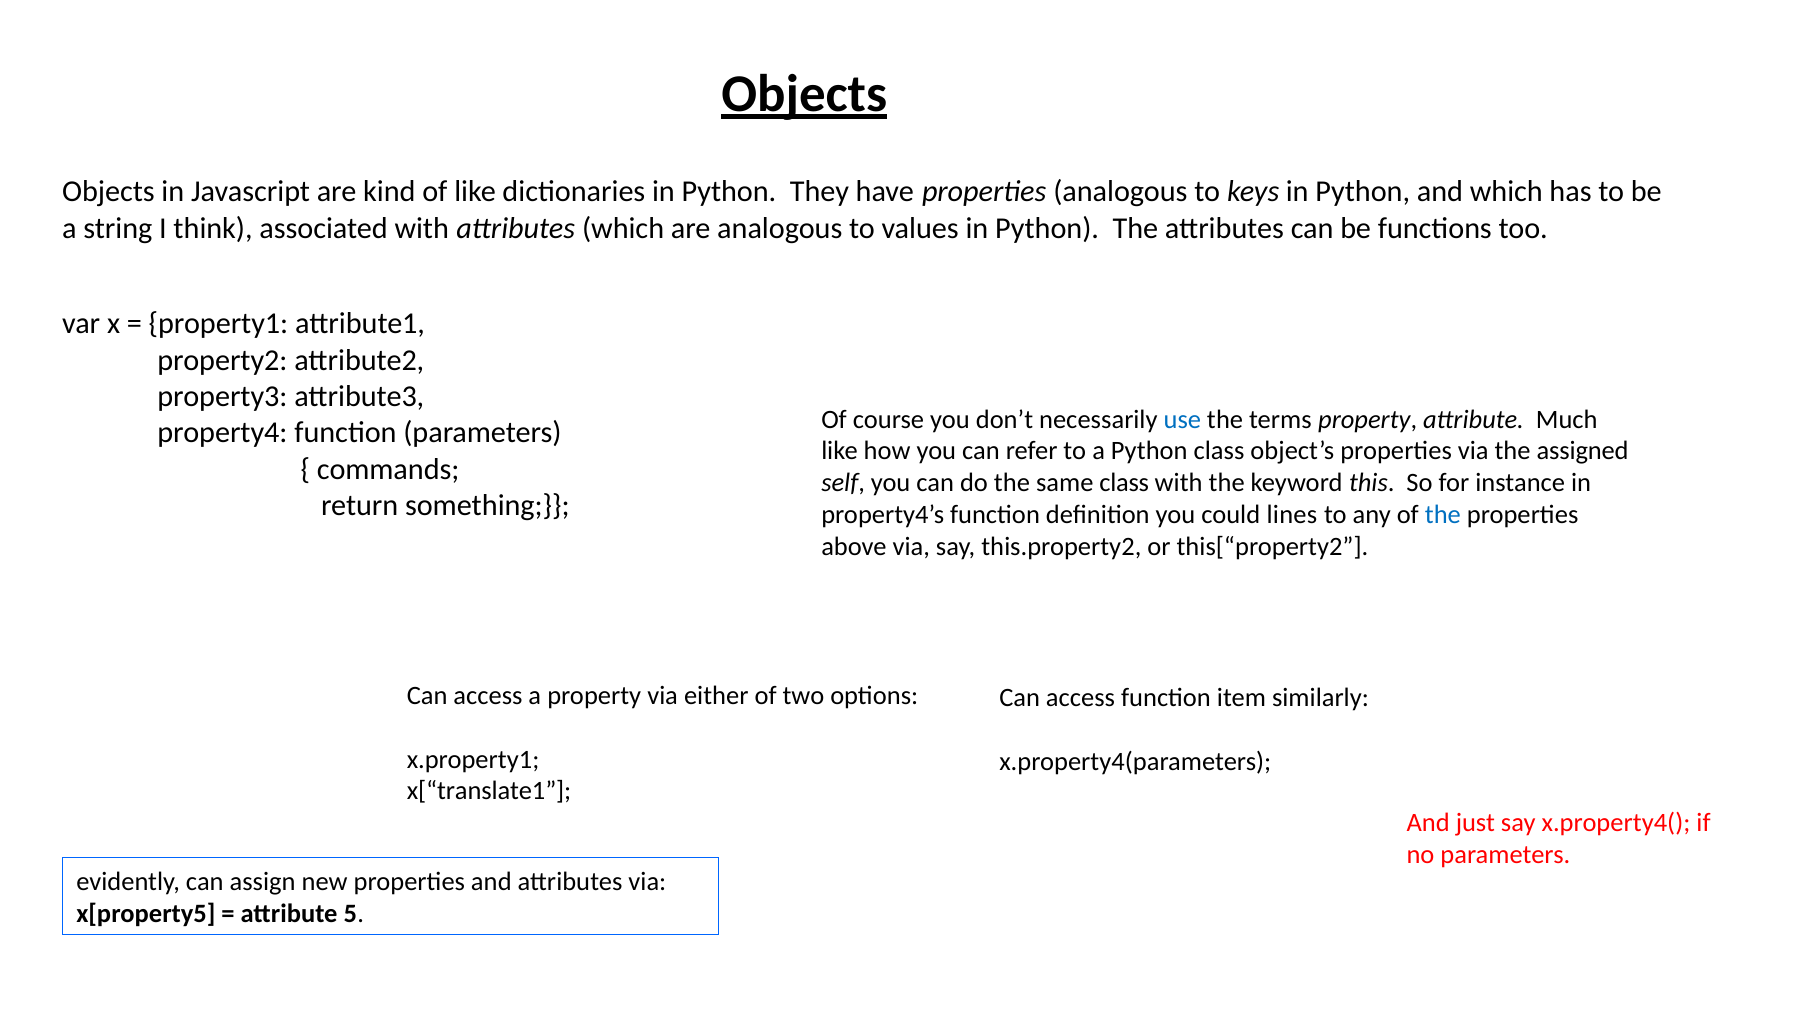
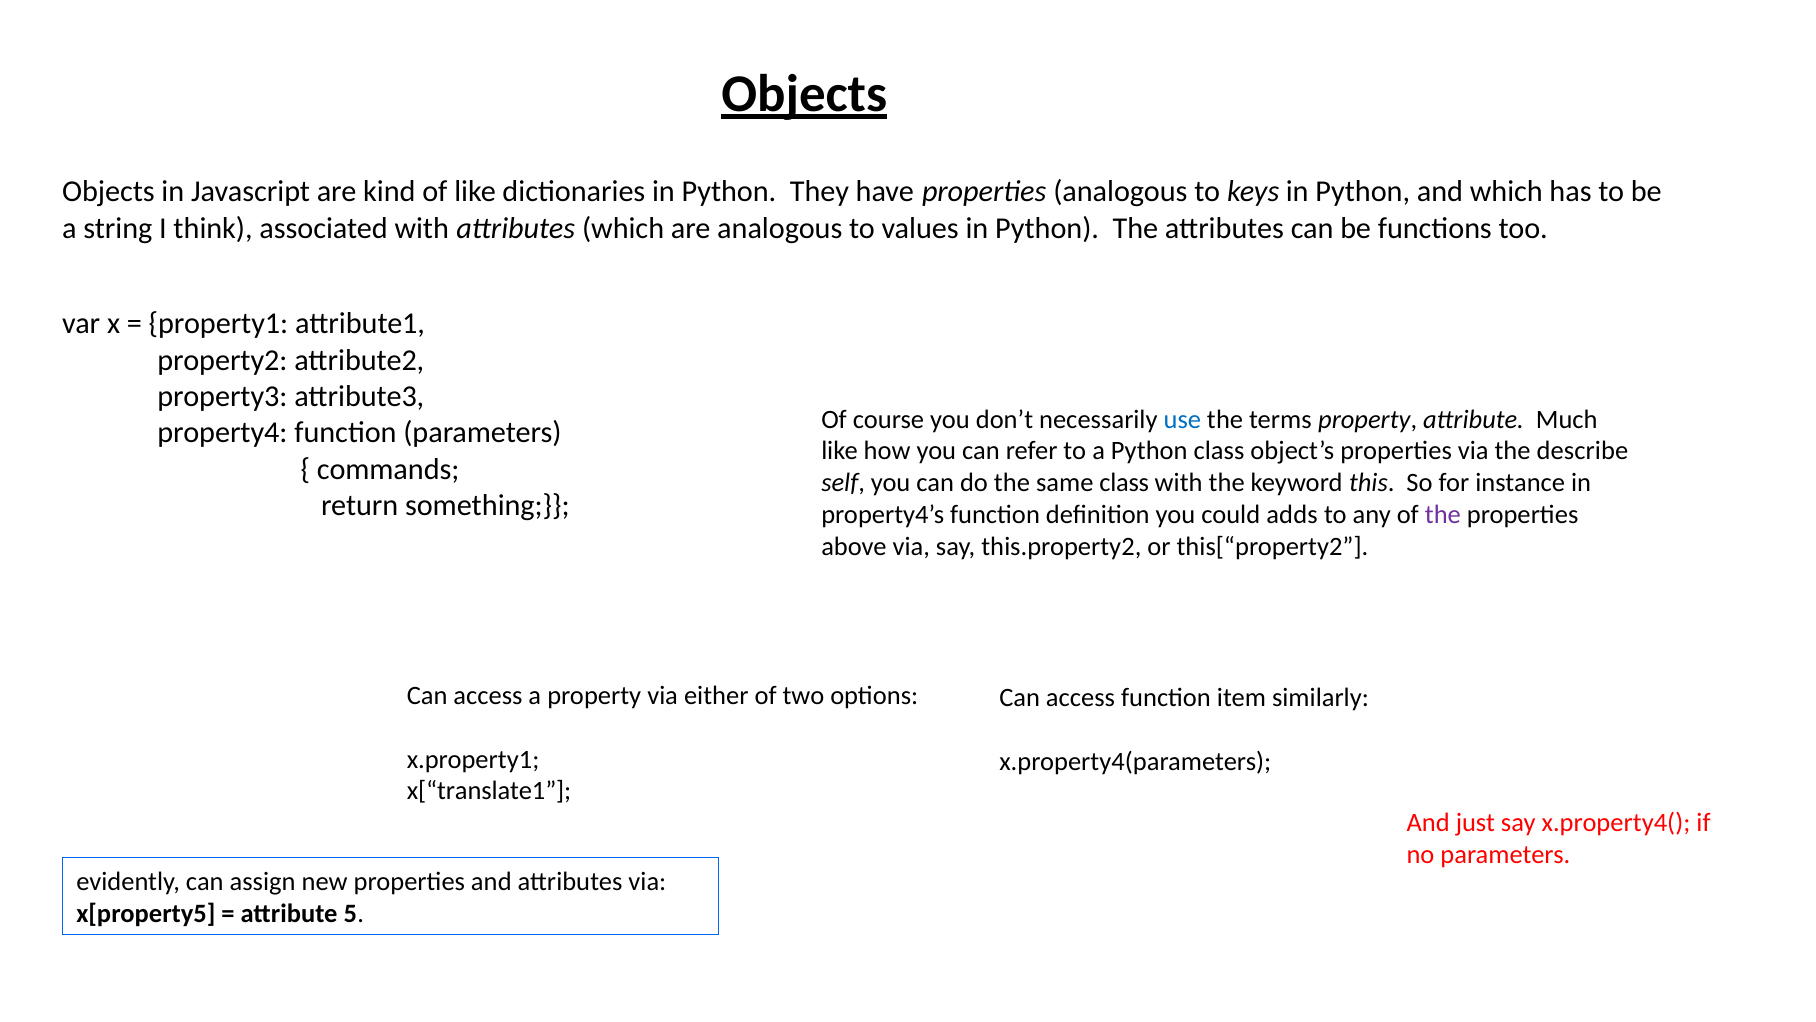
assigned: assigned -> describe
lines: lines -> adds
the at (1443, 514) colour: blue -> purple
